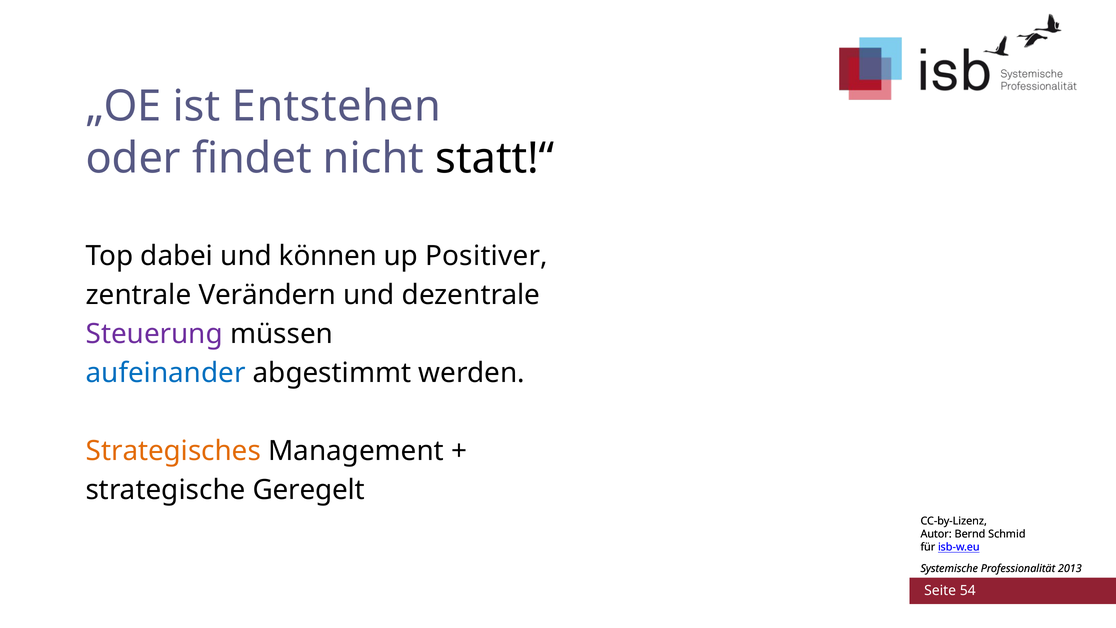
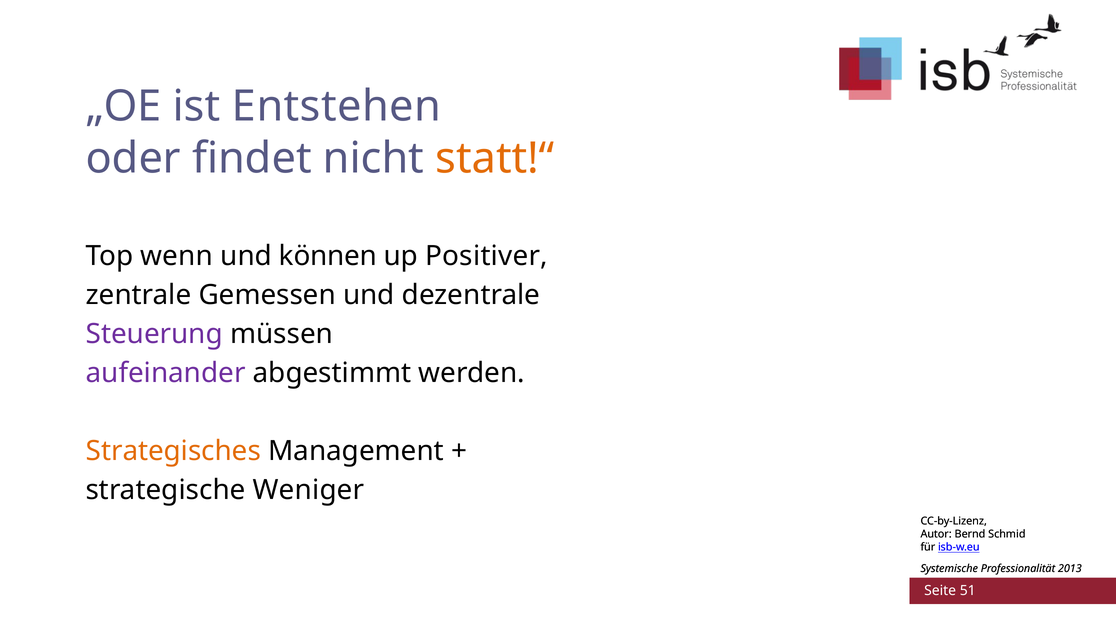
statt!“ colour: black -> orange
dabei: dabei -> wenn
Verändern: Verändern -> Gemessen
aufeinander colour: blue -> purple
Geregelt: Geregelt -> Weniger
54: 54 -> 51
